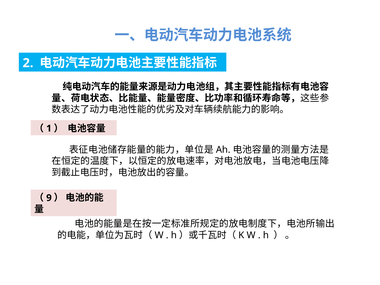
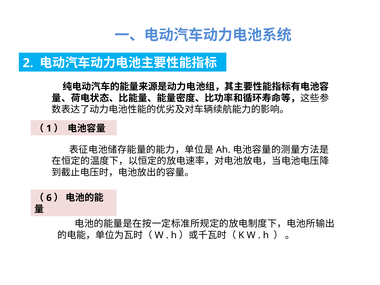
9: 9 -> 6
